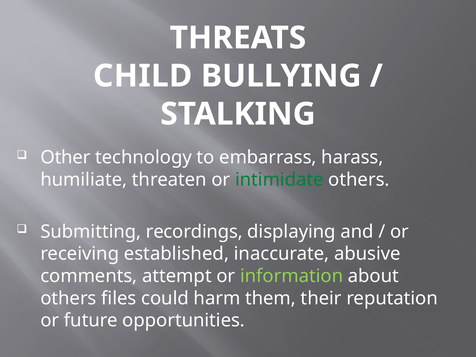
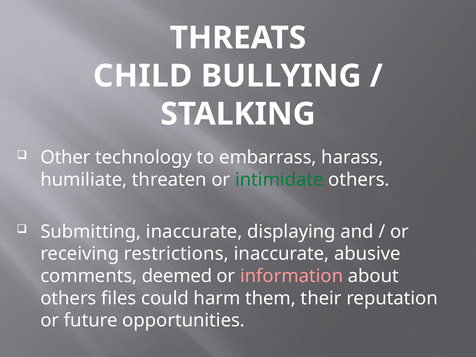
Submitting recordings: recordings -> inaccurate
established: established -> restrictions
attempt: attempt -> deemed
information colour: light green -> pink
